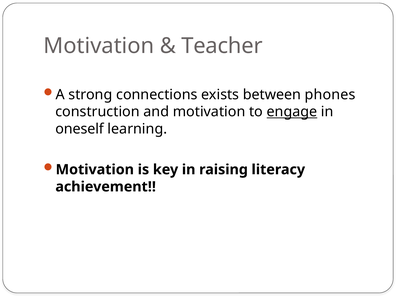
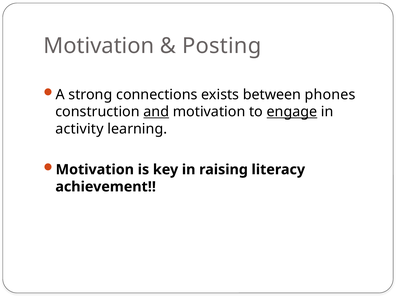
Teacher: Teacher -> Posting
and underline: none -> present
oneself: oneself -> activity
